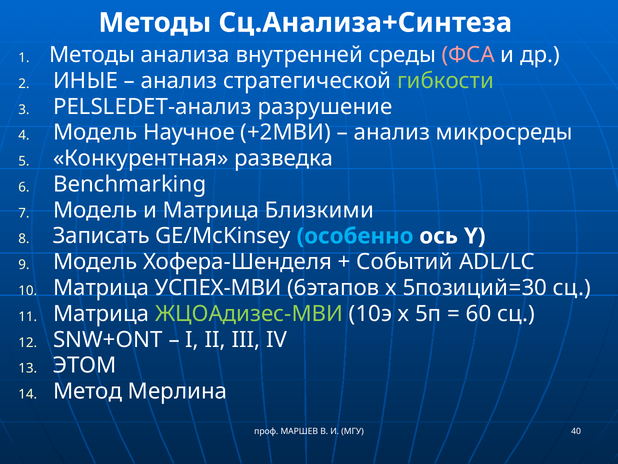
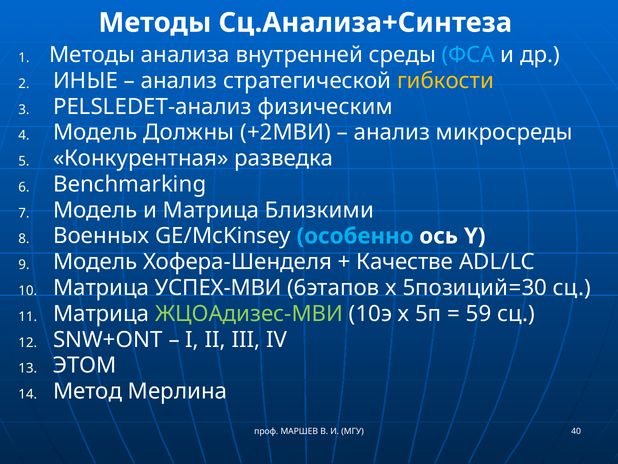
ФСА colour: pink -> light blue
гибкости colour: light green -> yellow
разрушение: разрушение -> физическим
Научное: Научное -> Должны
Записать: Записать -> Военных
Событий: Событий -> Качестве
60: 60 -> 59
